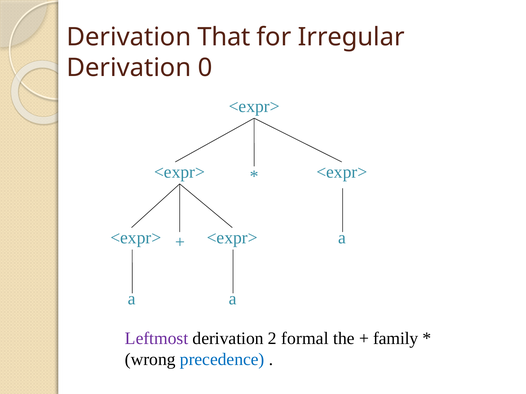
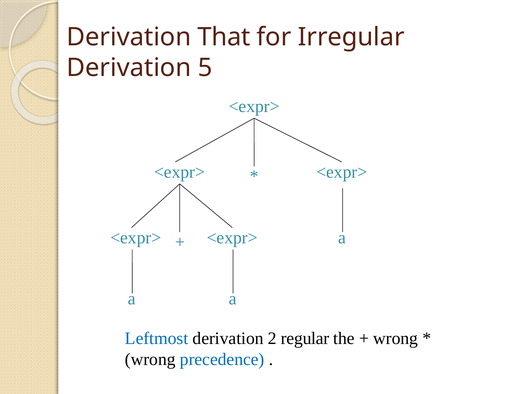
0: 0 -> 5
Leftmost colour: purple -> blue
formal: formal -> regular
family at (396, 339): family -> wrong
